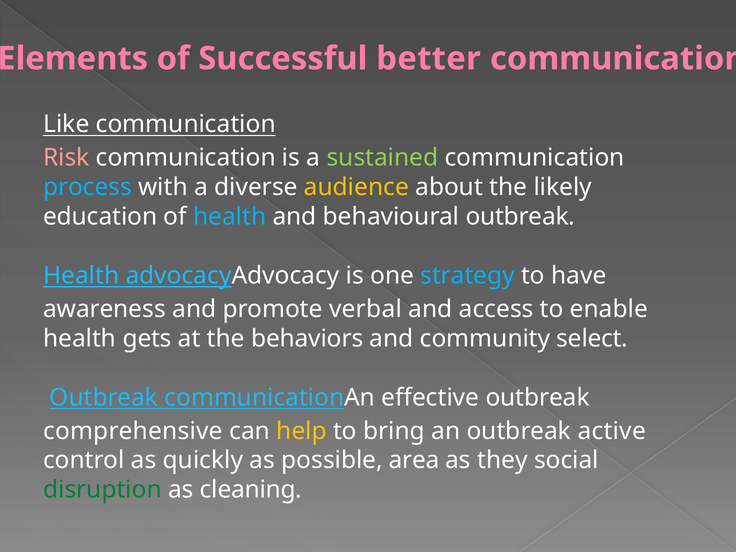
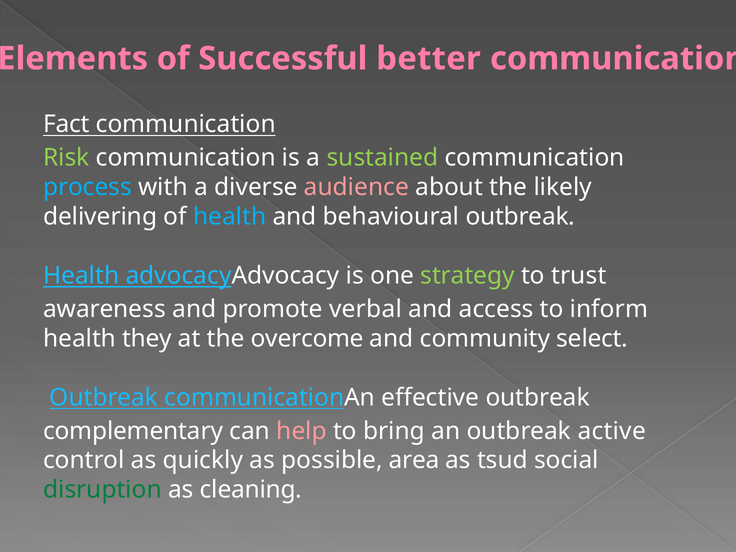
Like: Like -> Fact
Risk colour: pink -> light green
audience colour: yellow -> pink
education: education -> delivering
strategy colour: light blue -> light green
have: have -> trust
enable: enable -> inform
gets: gets -> they
behaviors: behaviors -> overcome
comprehensive: comprehensive -> complementary
help colour: yellow -> pink
they: they -> tsud
